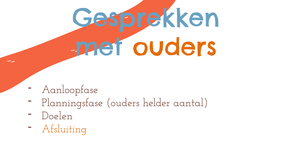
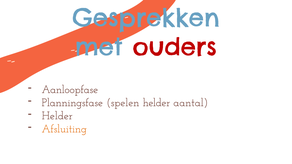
ouders at (175, 47) colour: orange -> red
Planningsfase ouders: ouders -> spelen
Doelen at (57, 116): Doelen -> Helder
